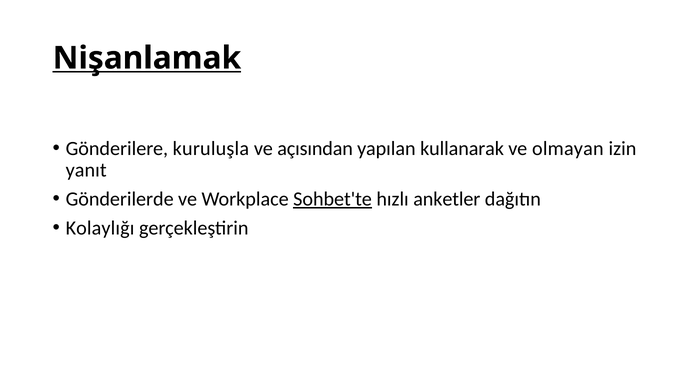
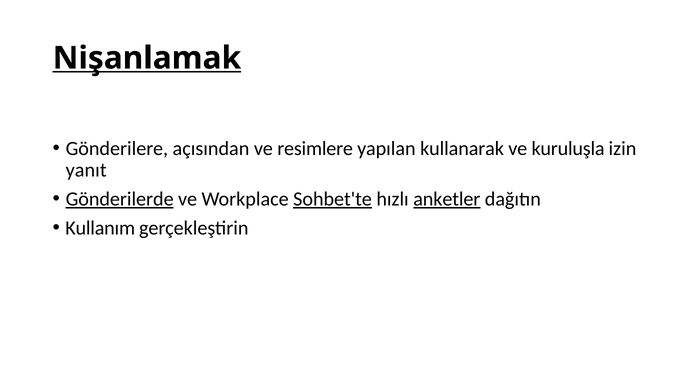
kuruluşla: kuruluşla -> açısından
açısından: açısından -> resimlere
olmayan: olmayan -> kuruluşla
Gönderilerde underline: none -> present
anketler underline: none -> present
Kolaylığı: Kolaylığı -> Kullanım
